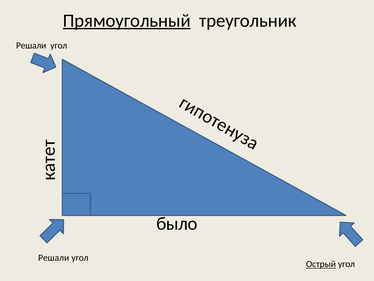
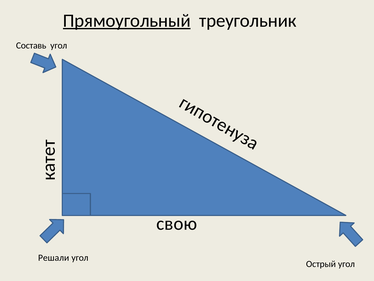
Решали at (31, 45): Решали -> Составь
было: было -> свою
Острый underline: present -> none
